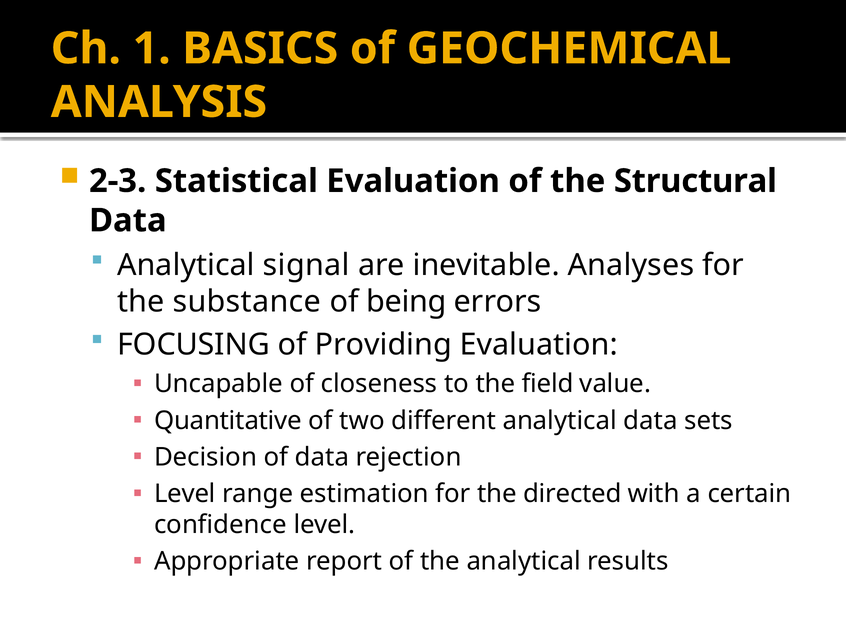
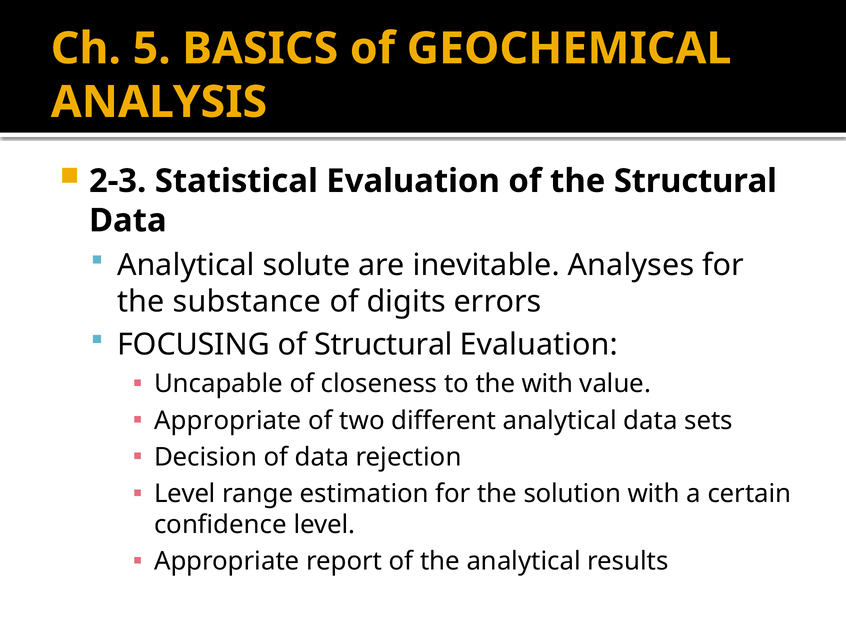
1: 1 -> 5
signal: signal -> solute
being: being -> digits
of Providing: Providing -> Structural
the field: field -> with
Quantitative at (228, 421): Quantitative -> Appropriate
directed: directed -> solution
